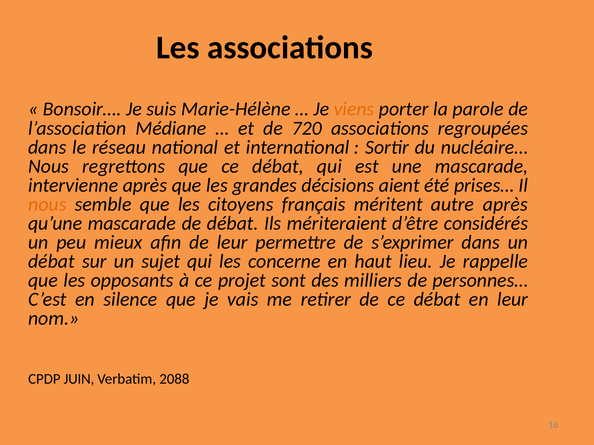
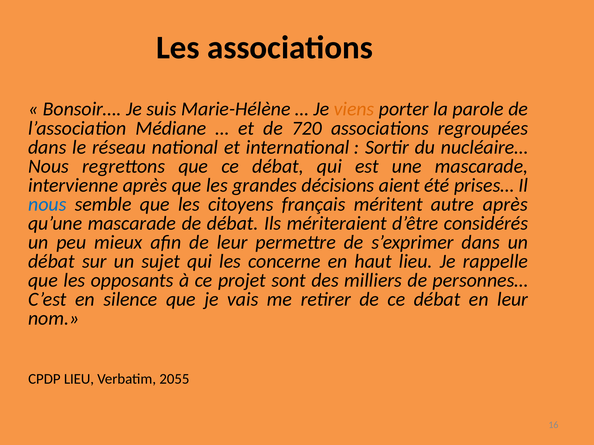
nous at (47, 204) colour: orange -> blue
CPDP JUIN: JUIN -> LIEU
2088: 2088 -> 2055
